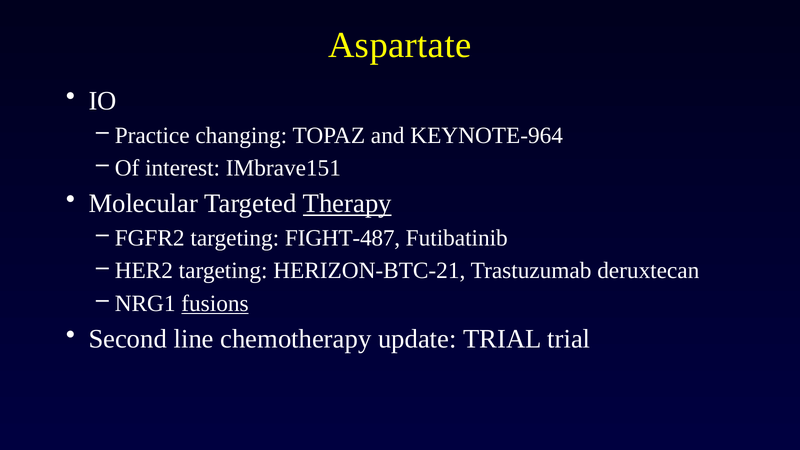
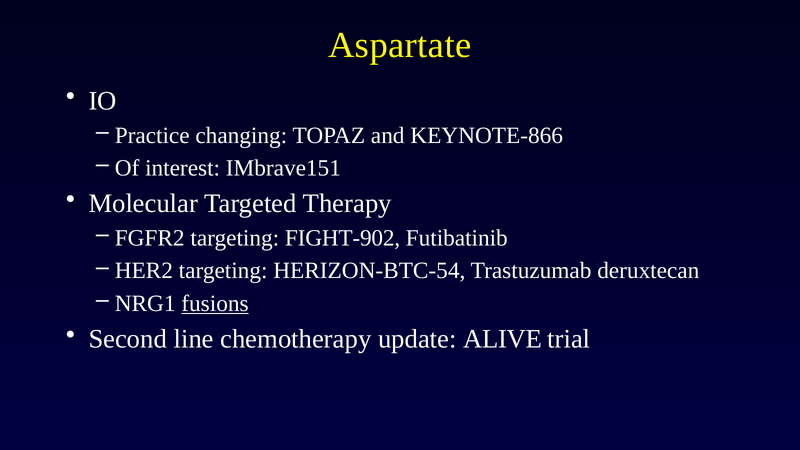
KEYNOTE-964: KEYNOTE-964 -> KEYNOTE-866
Therapy underline: present -> none
FIGHT-487: FIGHT-487 -> FIGHT-902
HERIZON-BTC-21: HERIZON-BTC-21 -> HERIZON-BTC-54
update TRIAL: TRIAL -> ALIVE
